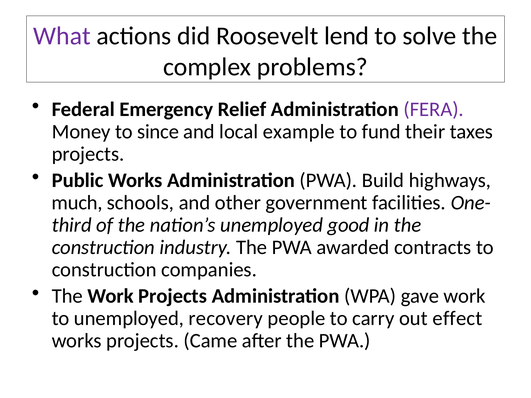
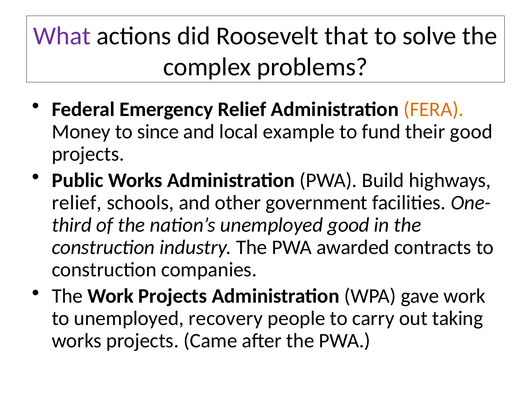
lend: lend -> that
FERA colour: purple -> orange
their taxes: taxes -> good
much at (77, 203): much -> relief
effect: effect -> taking
